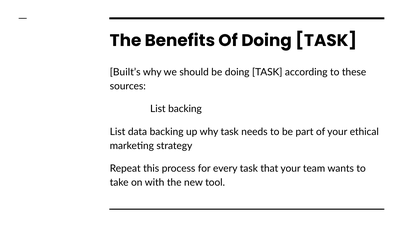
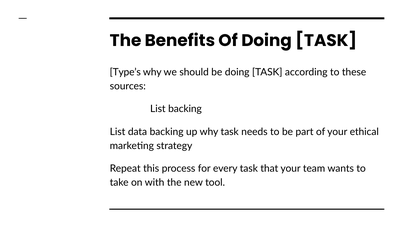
Built’s: Built’s -> Type’s
